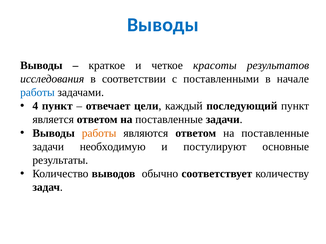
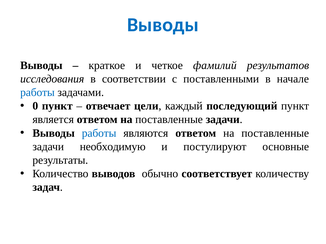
красоты: красоты -> фамилий
4: 4 -> 0
работы at (99, 133) colour: orange -> blue
